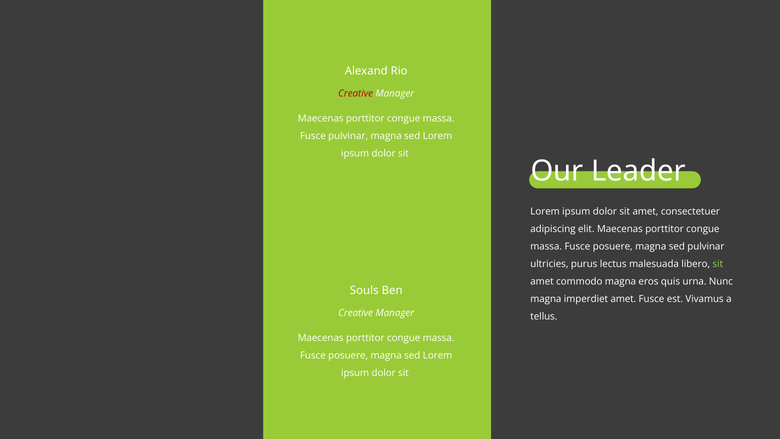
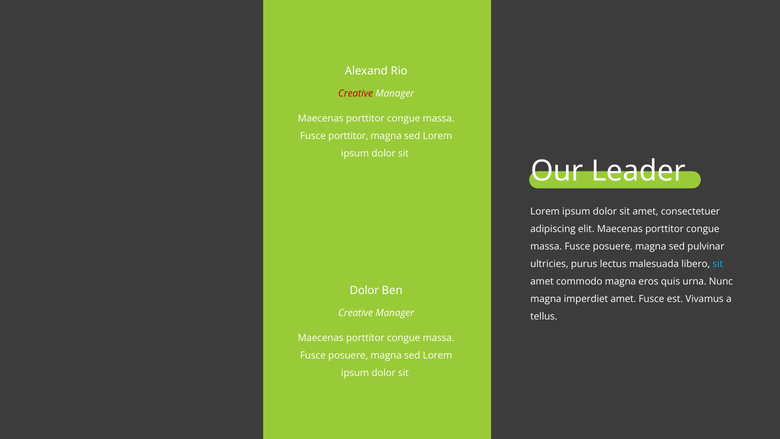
Fusce pulvinar: pulvinar -> porttitor
sit at (718, 264) colour: light green -> light blue
Souls at (364, 290): Souls -> Dolor
